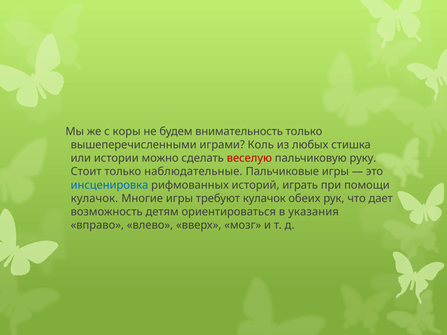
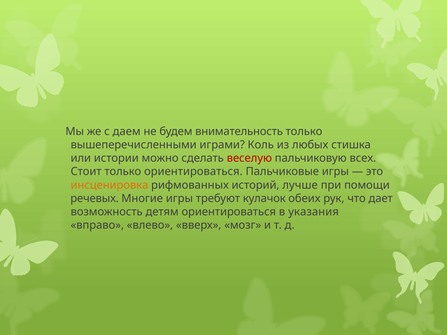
коры: коры -> даем
руку: руку -> всех
только наблюдательные: наблюдательные -> ориентироваться
инсценировка colour: blue -> orange
играть: играть -> лучше
кулачок at (94, 199): кулачок -> речевых
